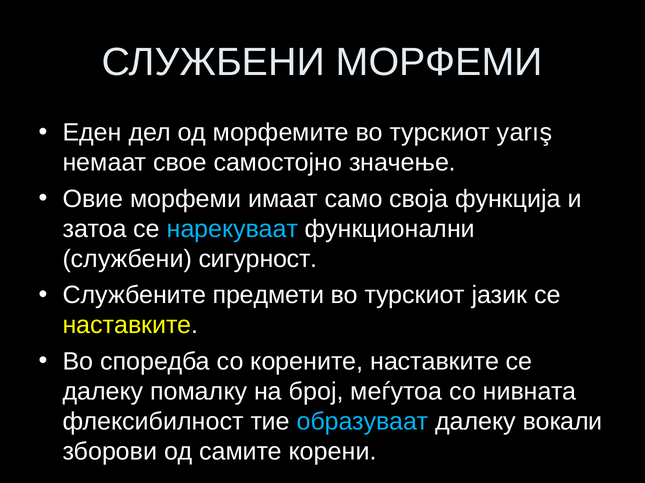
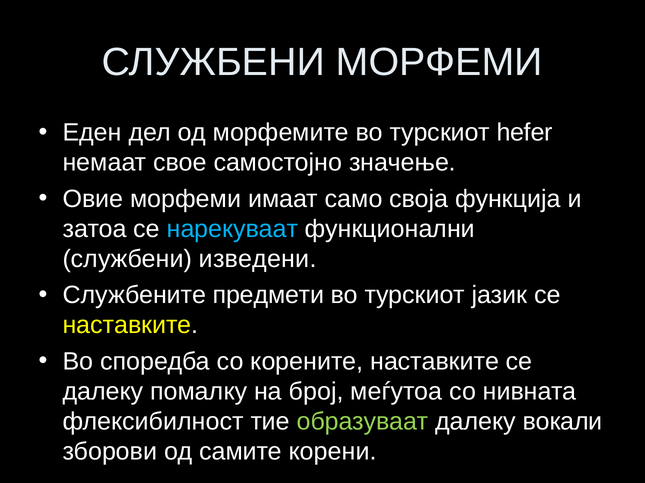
yarış: yarış -> hefer
сигурност: сигурност -> изведени
образуваат colour: light blue -> light green
